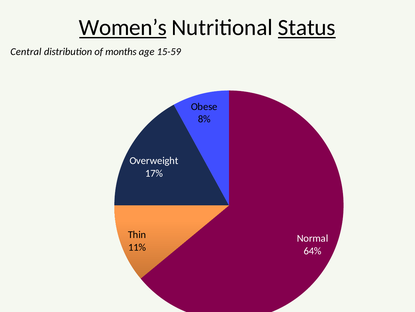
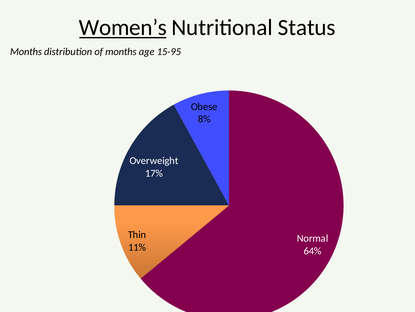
Status underline: present -> none
Central at (26, 52): Central -> Months
15-59: 15-59 -> 15-95
